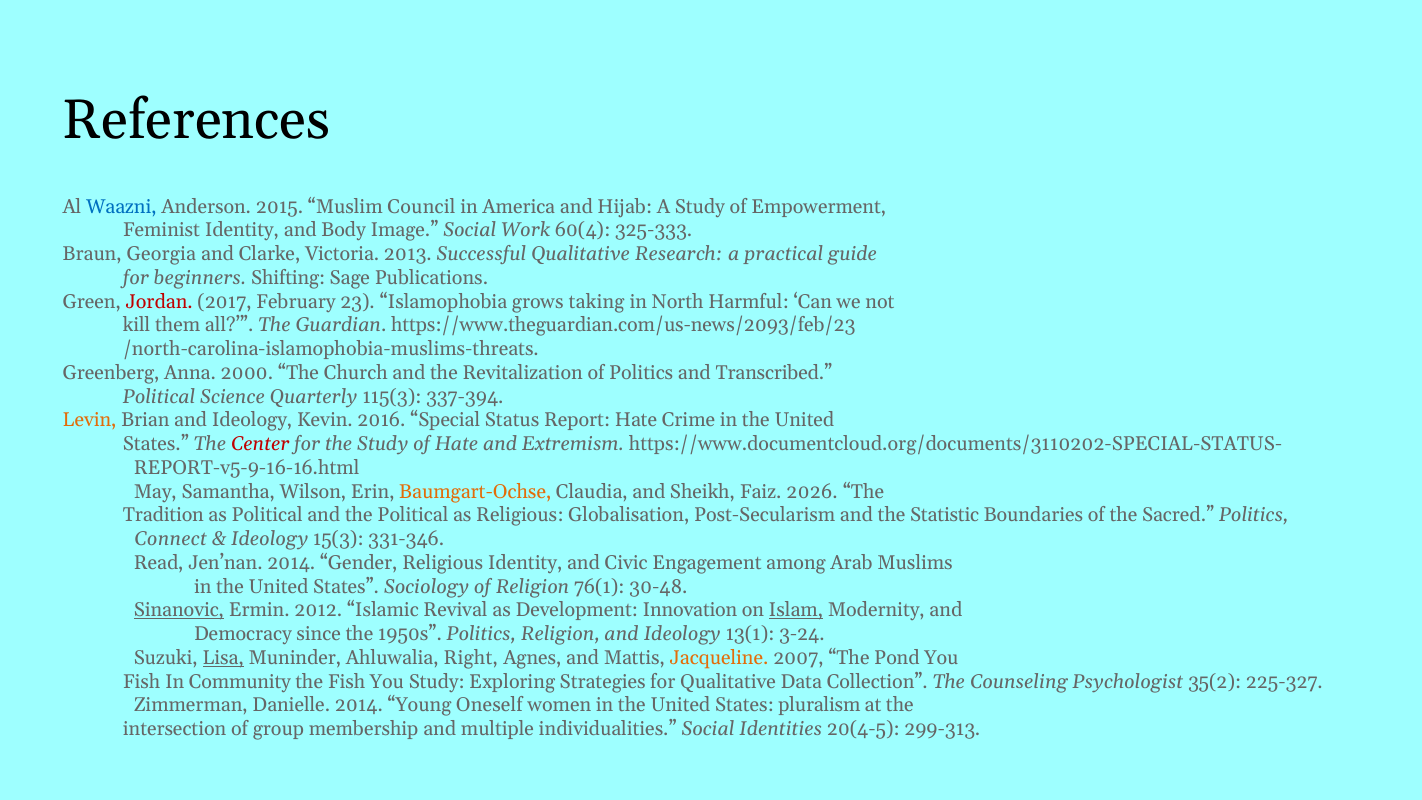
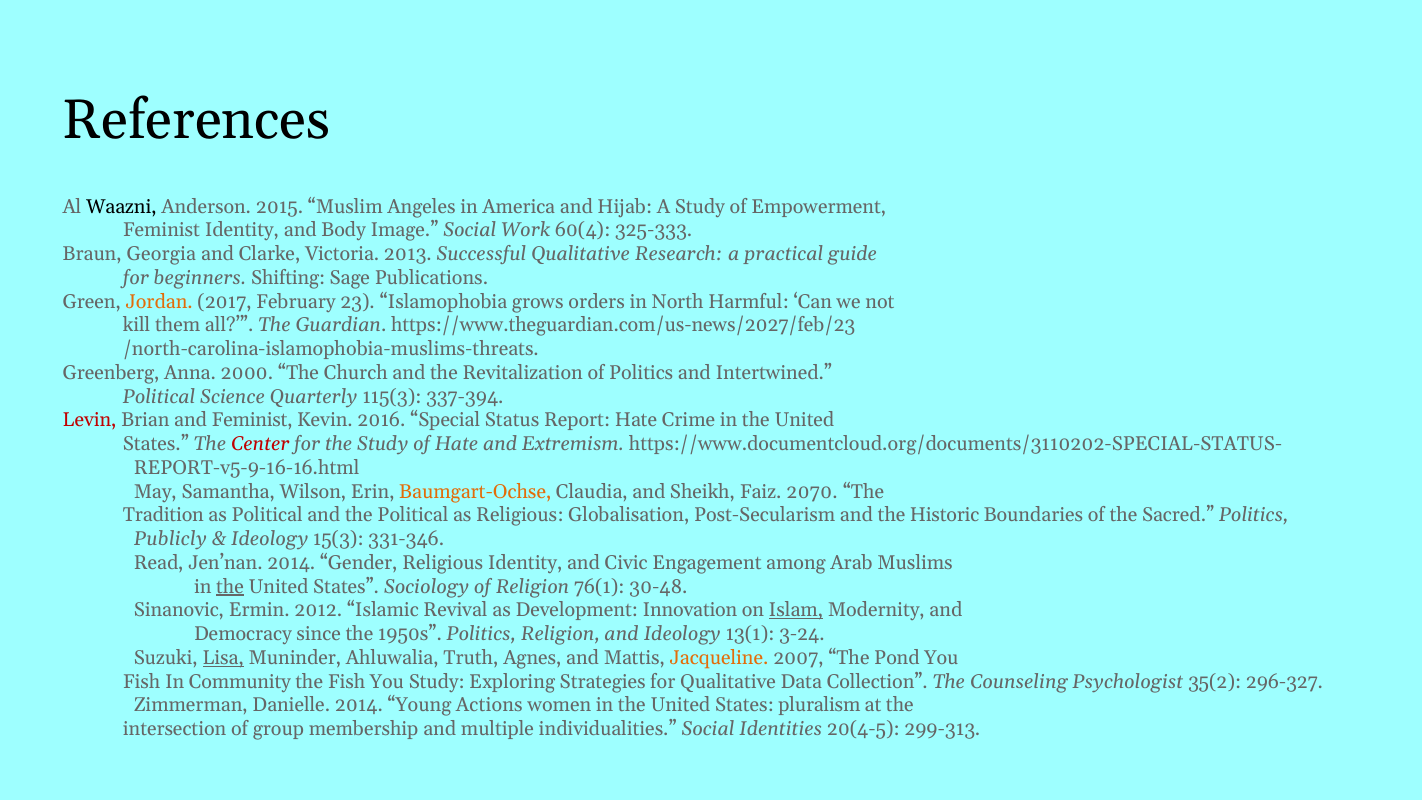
Waazni colour: blue -> black
Council: Council -> Angeles
Jordan colour: red -> orange
taking: taking -> orders
https://www.theguardian.com/us-news/2093/feb/23: https://www.theguardian.com/us-news/2093/feb/23 -> https://www.theguardian.com/us-news/2027/feb/23
Transcribed: Transcribed -> Intertwined
Levin colour: orange -> red
Brian and Ideology: Ideology -> Feminist
2026: 2026 -> 2070
Statistic: Statistic -> Historic
Connect: Connect -> Publicly
the at (230, 586) underline: none -> present
Sinanovic underline: present -> none
Right: Right -> Truth
225-327: 225-327 -> 296-327
Oneself: Oneself -> Actions
